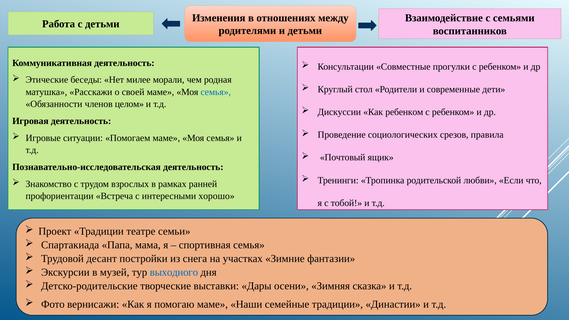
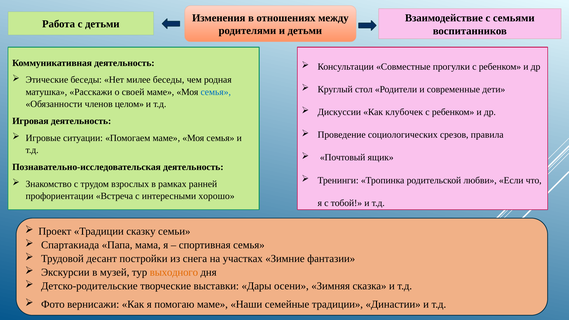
милее морали: морали -> беседы
Как ребенком: ребенком -> клубочек
театре: театре -> сказку
выходного colour: blue -> orange
